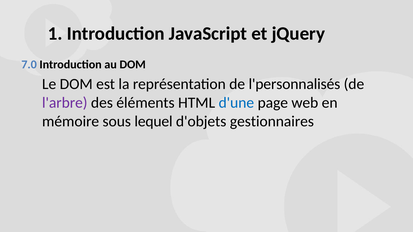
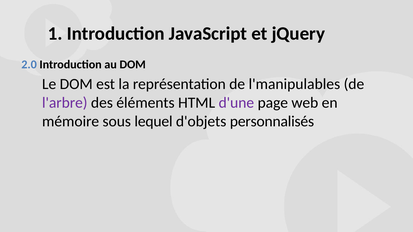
7.0: 7.0 -> 2.0
l'personnalisés: l'personnalisés -> l'manipulables
d'une colour: blue -> purple
gestionnaires: gestionnaires -> personnalisés
